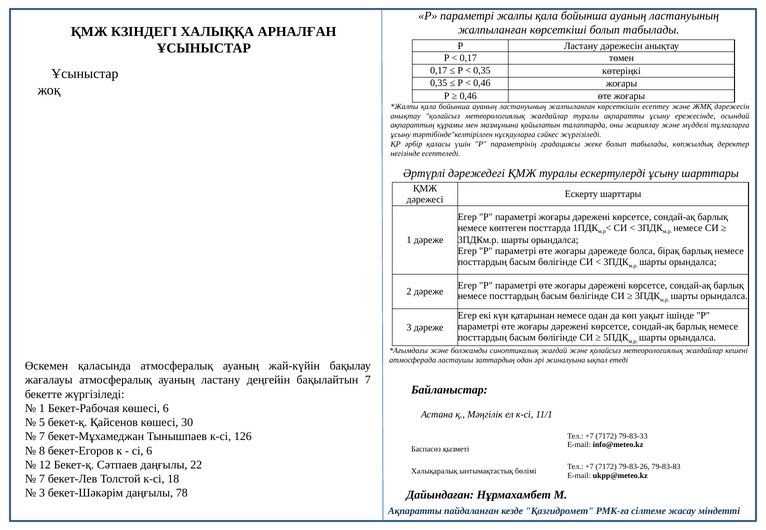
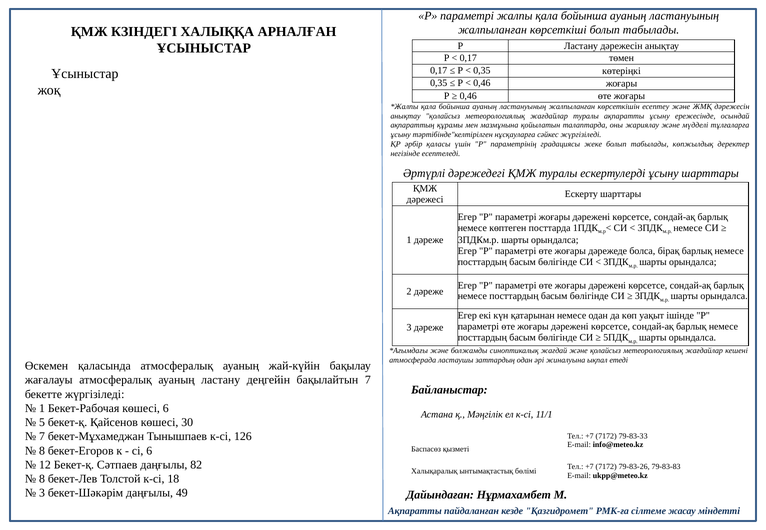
22: 22 -> 82
7 at (42, 479): 7 -> 8
78: 78 -> 49
